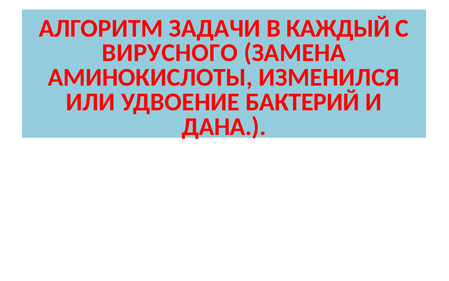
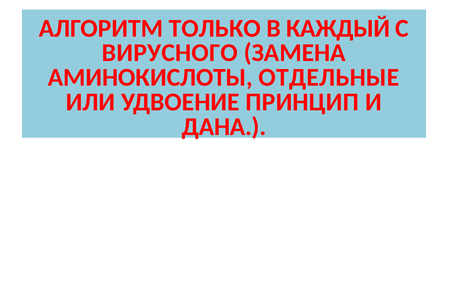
ЗАДАЧИ: ЗАДАЧИ -> ТОЛЬКО
ИЗМЕНИЛСЯ: ИЗМЕНИЛСЯ -> ОТДЕЛЬНЫЕ
БАКТЕРИЙ: БАКТЕРИЙ -> ПРИНЦИП
